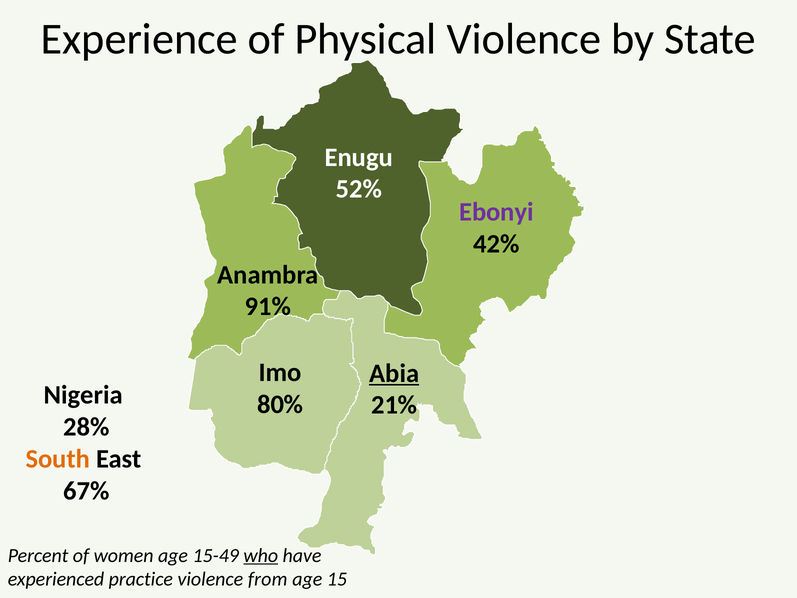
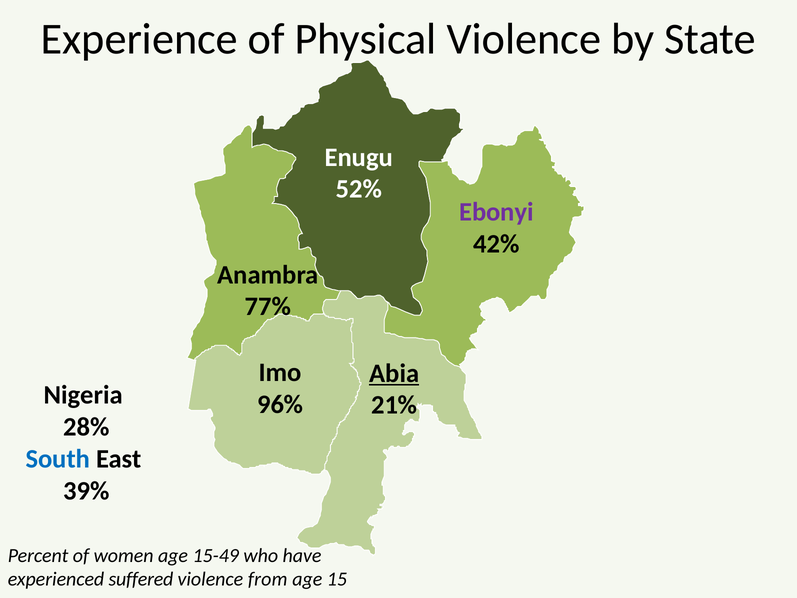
91%: 91% -> 77%
80%: 80% -> 96%
South colour: orange -> blue
67%: 67% -> 39%
who underline: present -> none
practice: practice -> suffered
